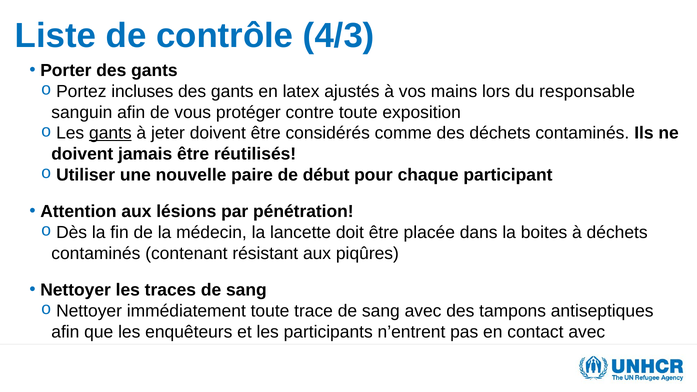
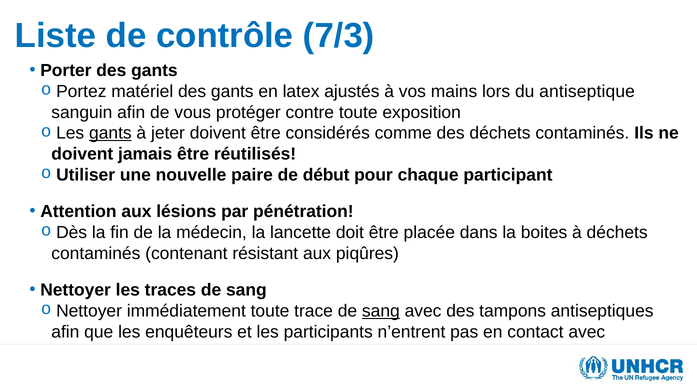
4/3: 4/3 -> 7/3
incluses: incluses -> matériel
responsable: responsable -> antiseptique
sang at (381, 311) underline: none -> present
